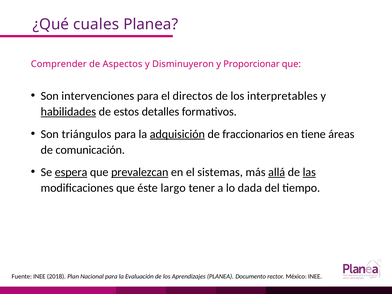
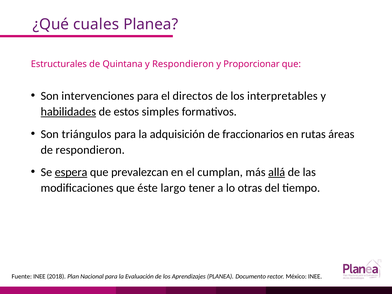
Comprender: Comprender -> Estructurales
Aspectos: Aspectos -> Quintana
y Disminuyeron: Disminuyeron -> Respondieron
detalles: detalles -> simples
adquisición underline: present -> none
tiene: tiene -> rutas
de comunicación: comunicación -> respondieron
prevalezcan underline: present -> none
sistemas: sistemas -> cumplan
las underline: present -> none
dada: dada -> otras
